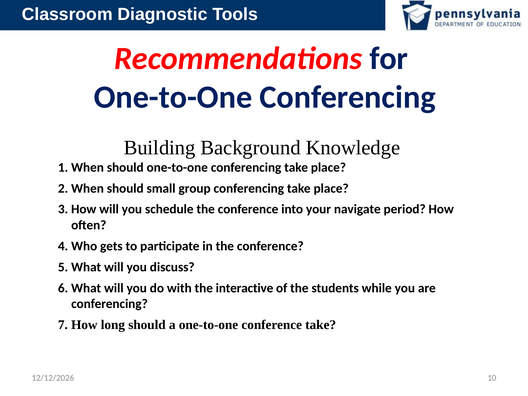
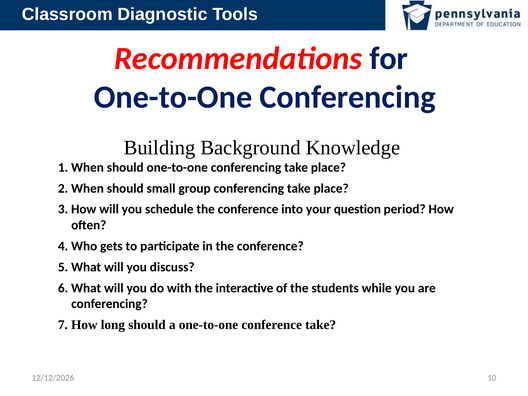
navigate: navigate -> question
